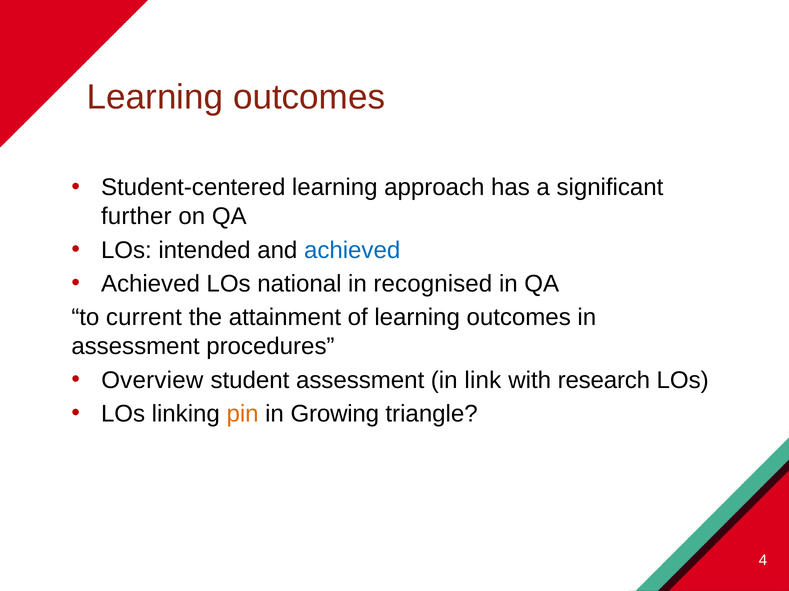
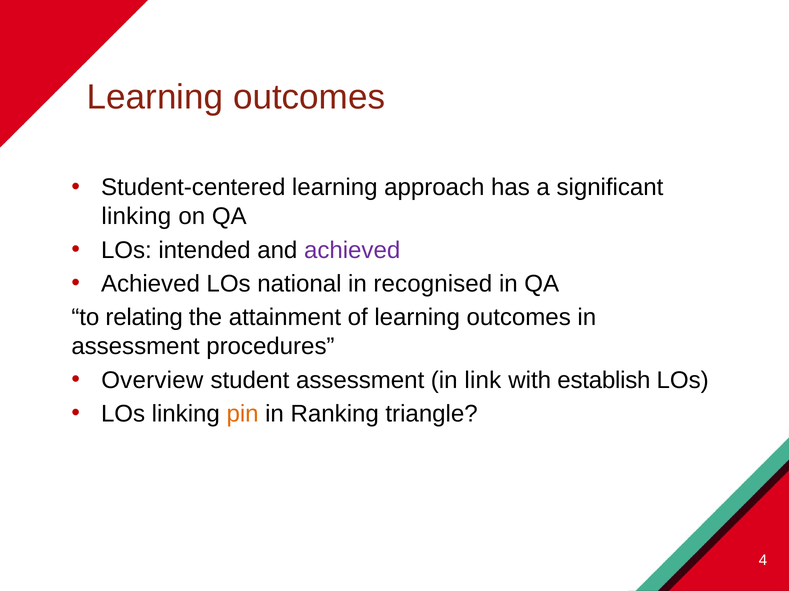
further at (136, 217): further -> linking
achieved at (352, 250) colour: blue -> purple
current: current -> relating
research: research -> establish
Growing: Growing -> Ranking
